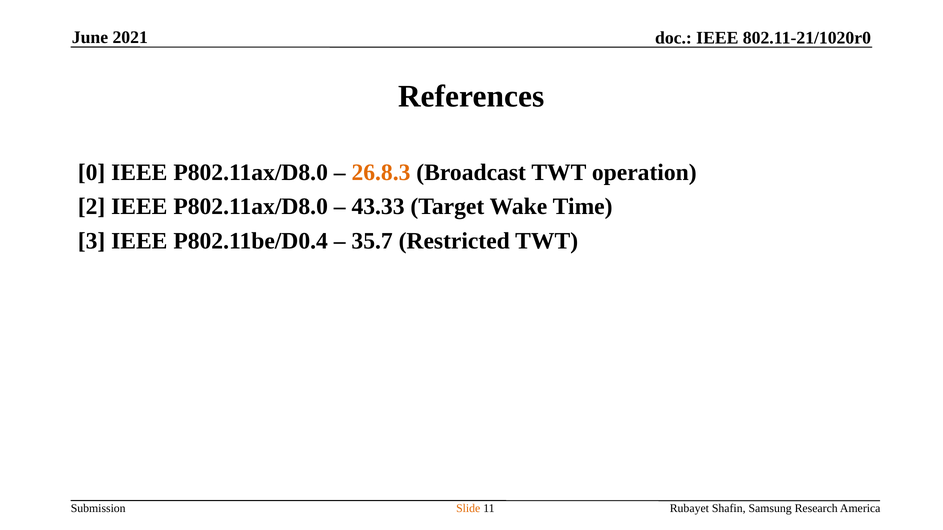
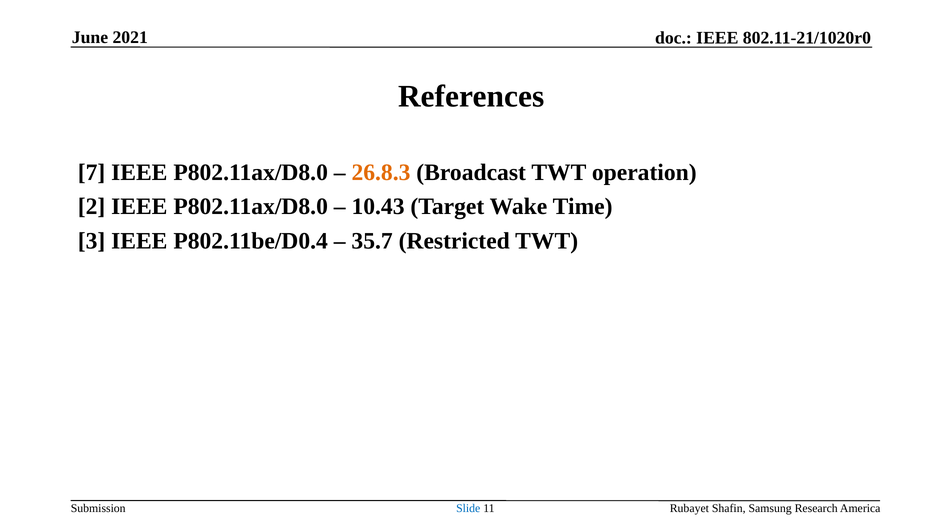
0: 0 -> 7
43.33: 43.33 -> 10.43
Slide colour: orange -> blue
